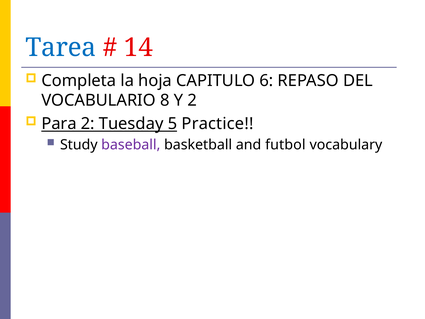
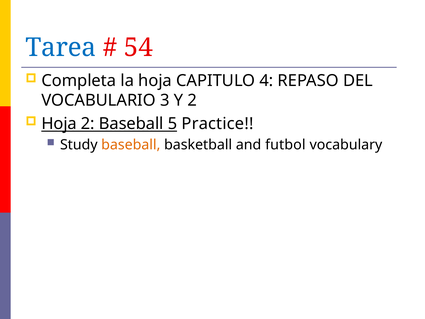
14: 14 -> 54
6: 6 -> 4
8: 8 -> 3
Para at (59, 124): Para -> Hoja
2 Tuesday: Tuesday -> Baseball
baseball at (131, 145) colour: purple -> orange
